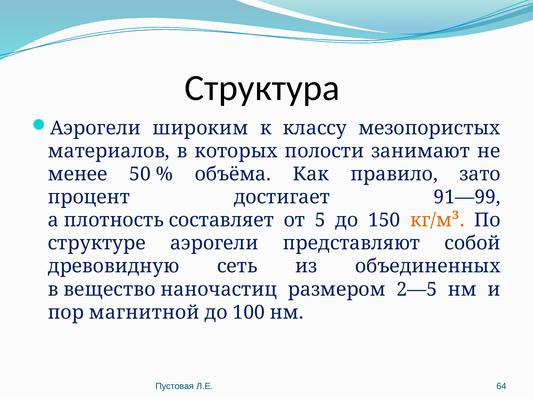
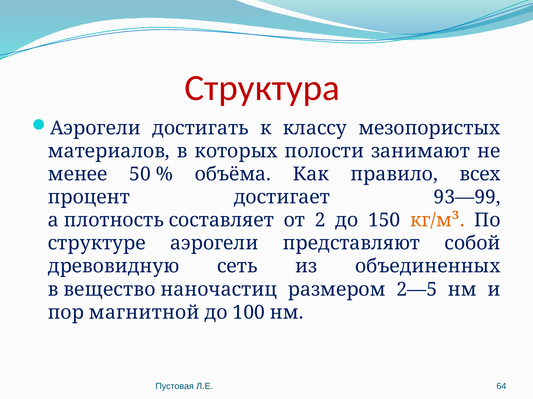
Структура colour: black -> red
широким: широким -> достигать
зато: зато -> всех
91—99: 91—99 -> 93—99
5: 5 -> 2
